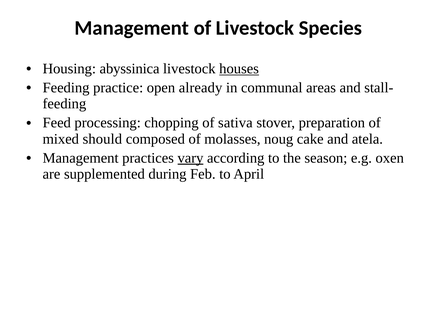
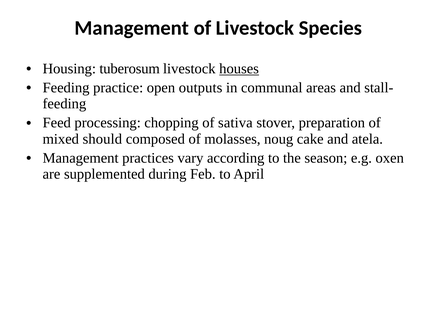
abyssinica: abyssinica -> tuberosum
already: already -> outputs
vary underline: present -> none
